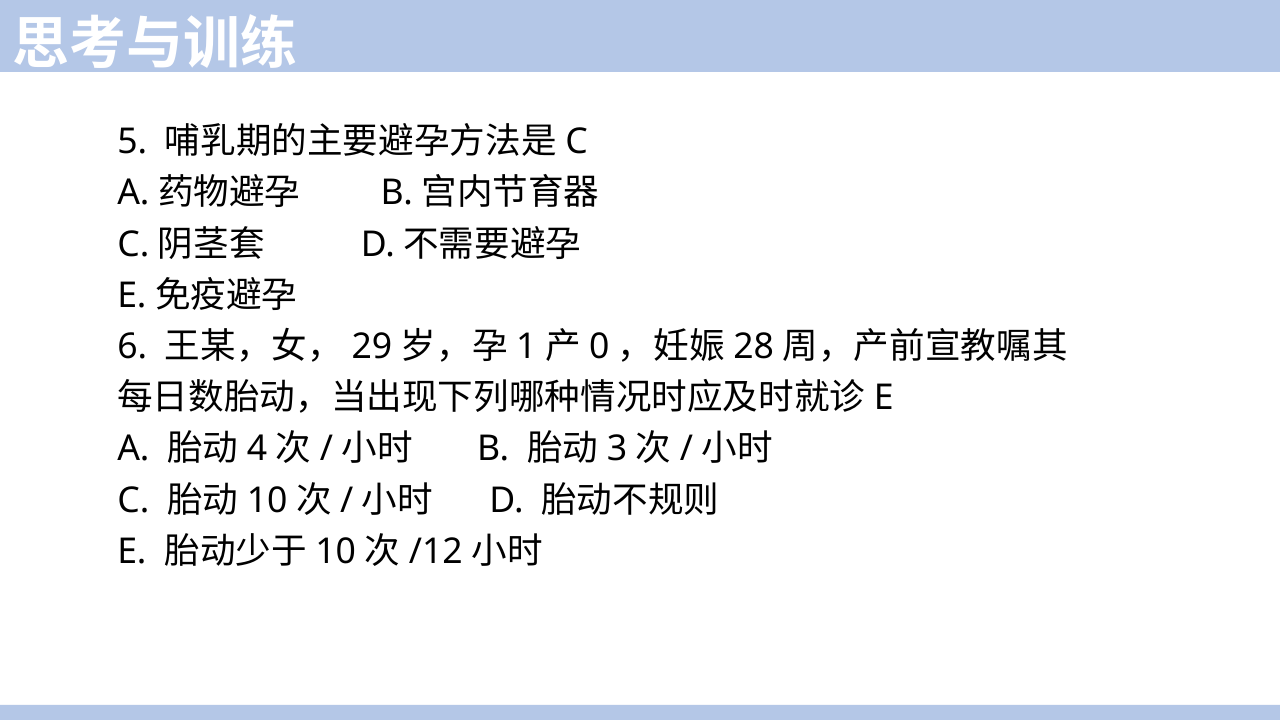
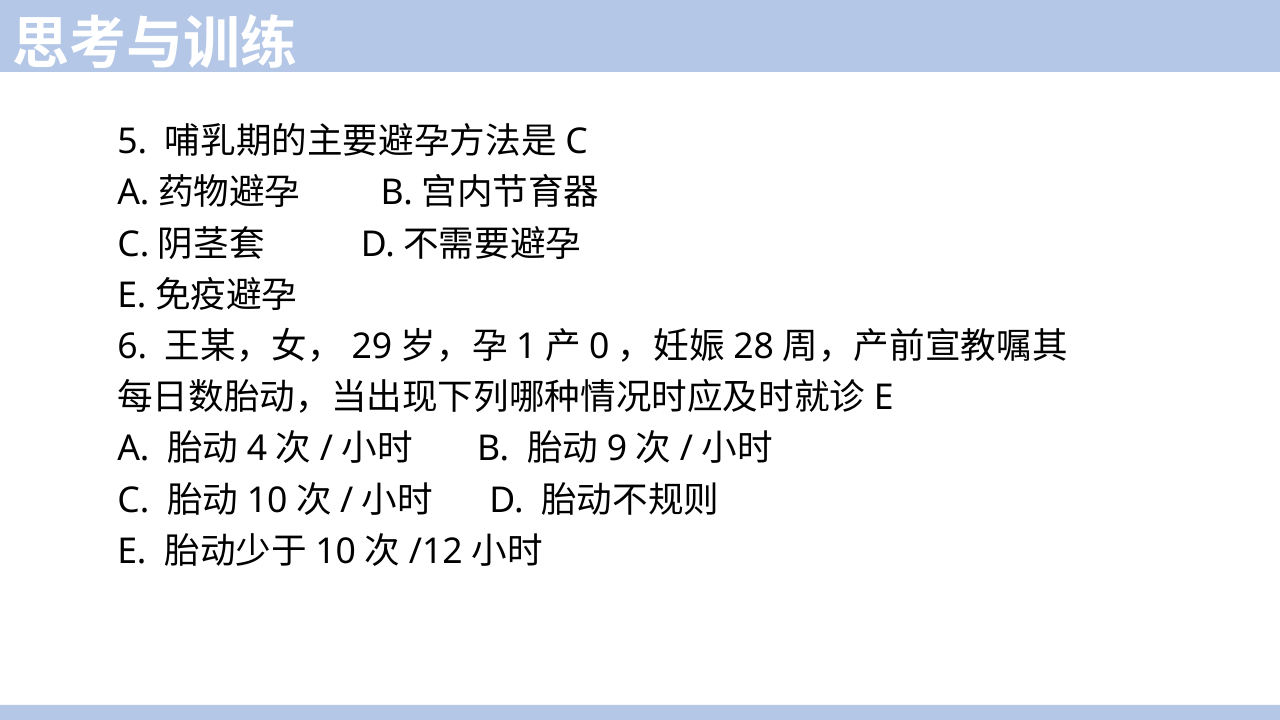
3: 3 -> 9
